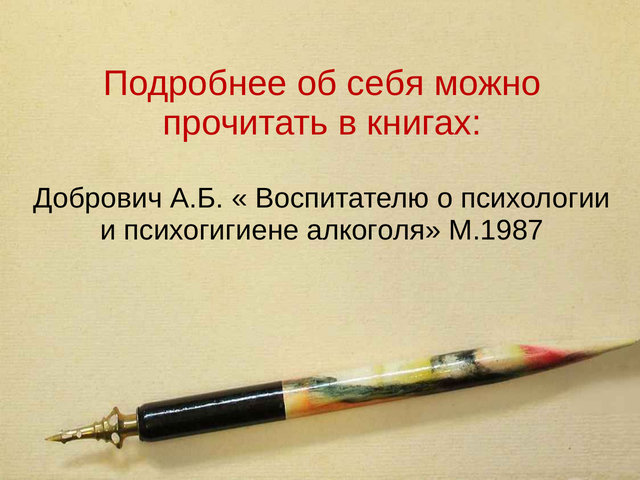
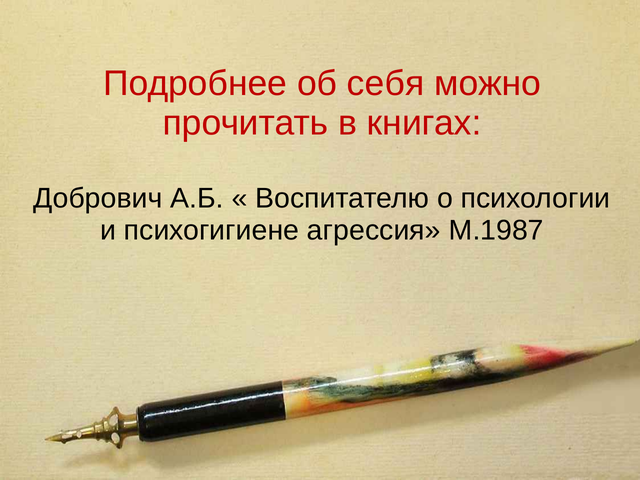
алкоголя: алкоголя -> агрессия
